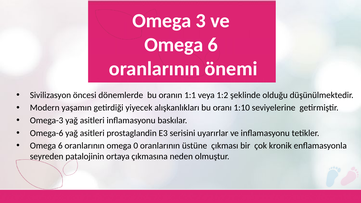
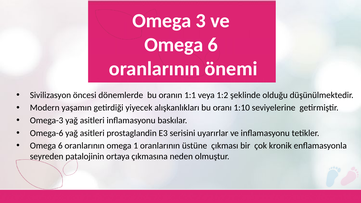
0: 0 -> 1
